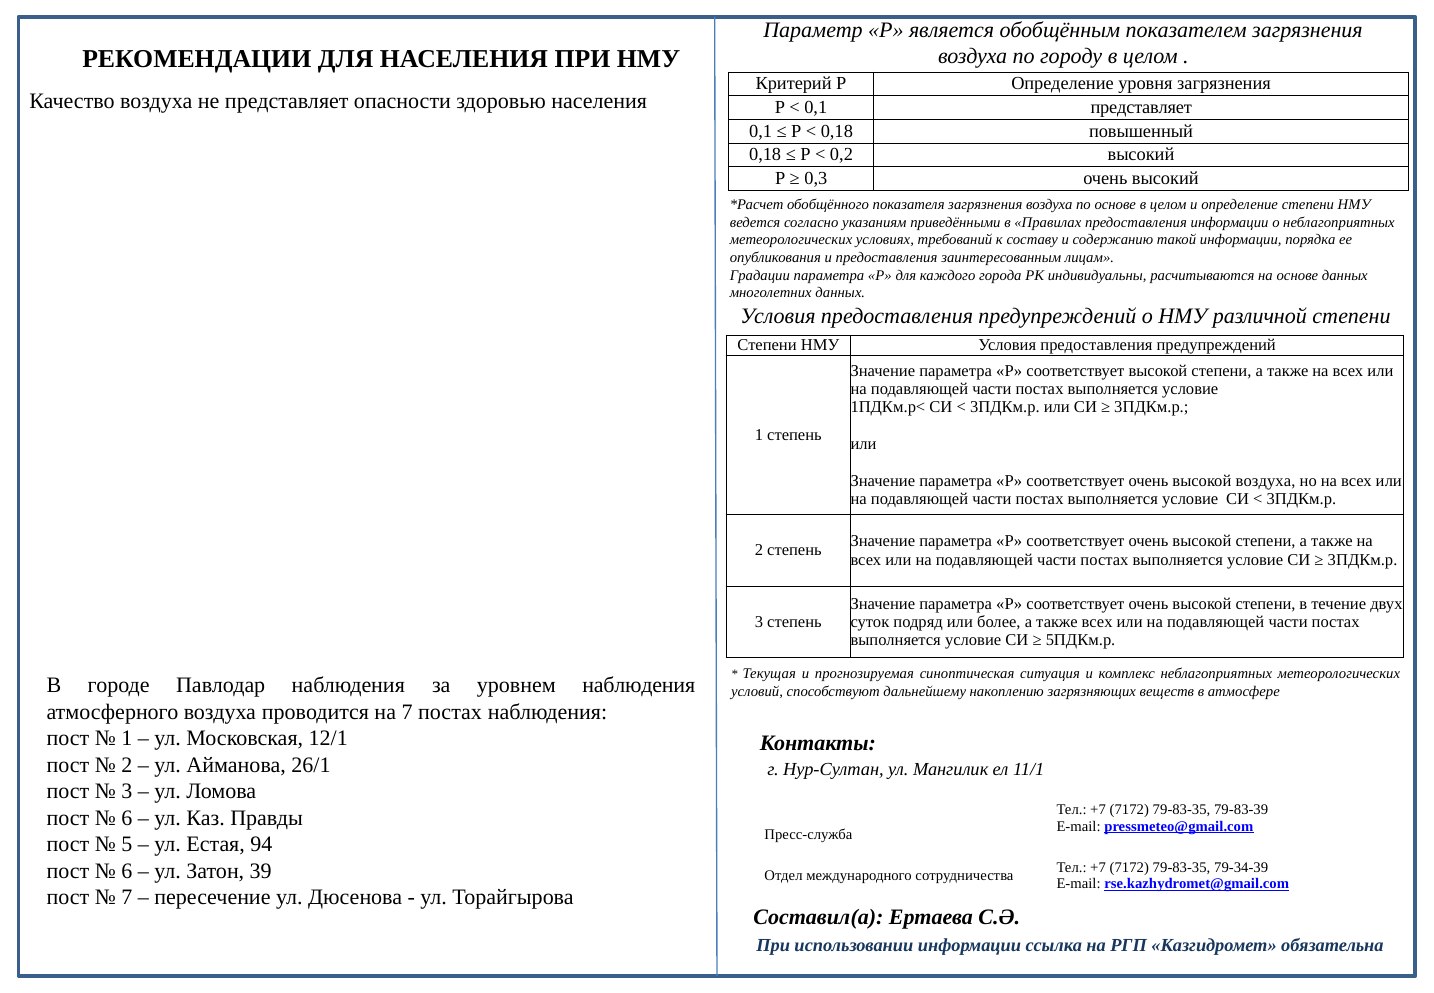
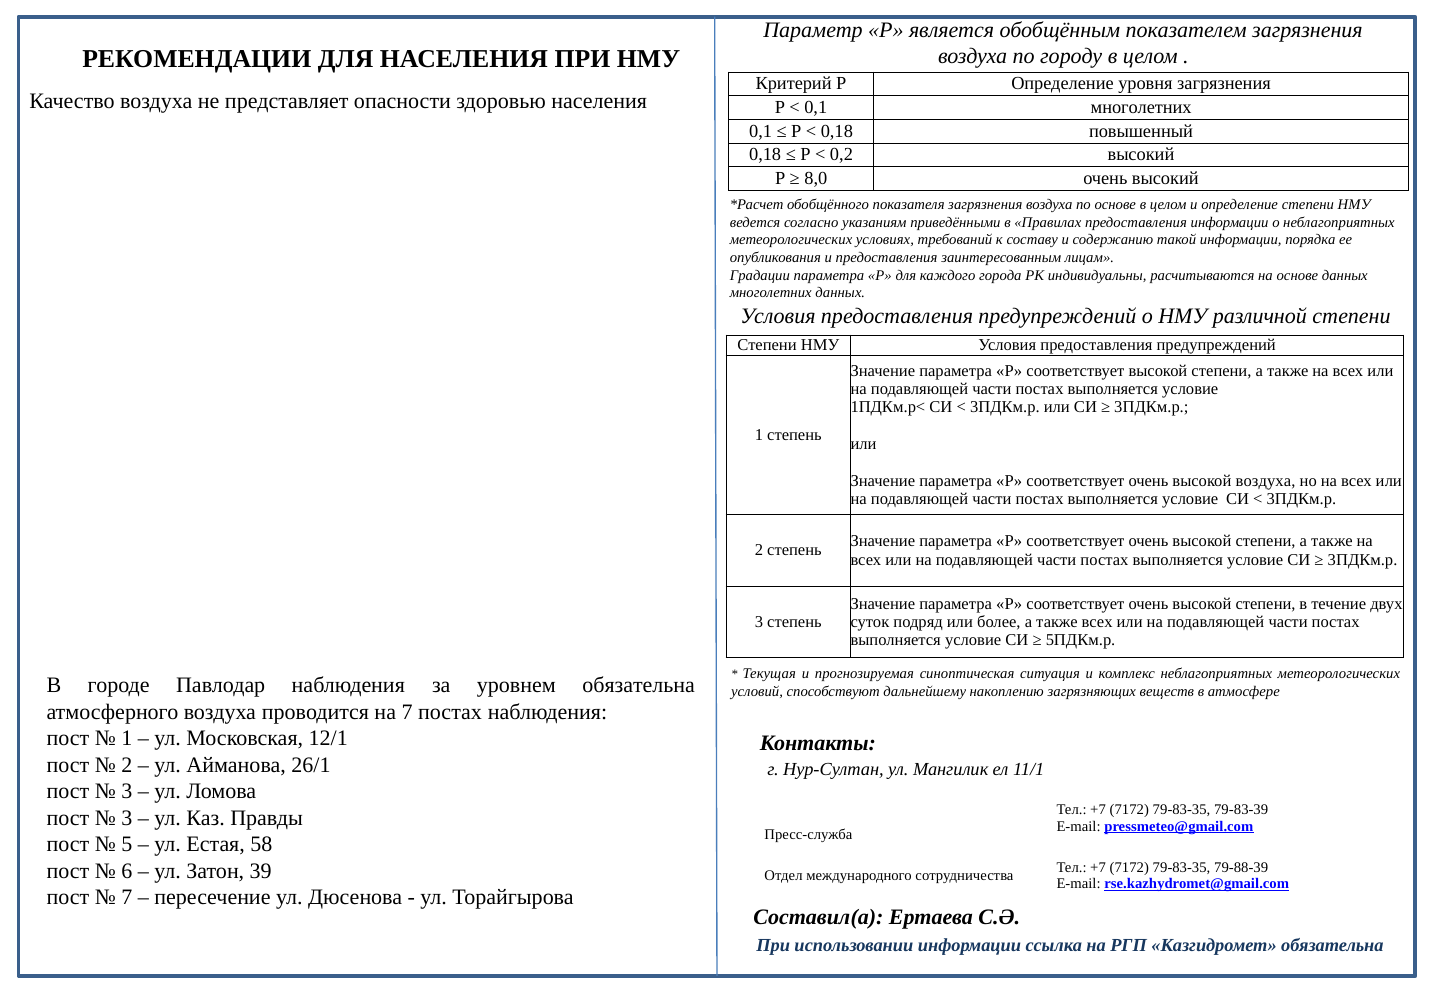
0,1 представляет: представляет -> многолетних
0,3: 0,3 -> 8,0
уровнем наблюдения: наблюдения -> обязательна
6 at (127, 818): 6 -> 3
94: 94 -> 58
79-34-39: 79-34-39 -> 79-88-39
